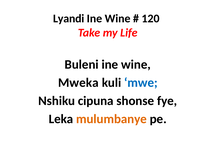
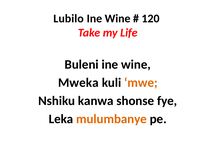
Lyandi: Lyandi -> Lubilo
mwe colour: blue -> orange
cipuna: cipuna -> kanwa
